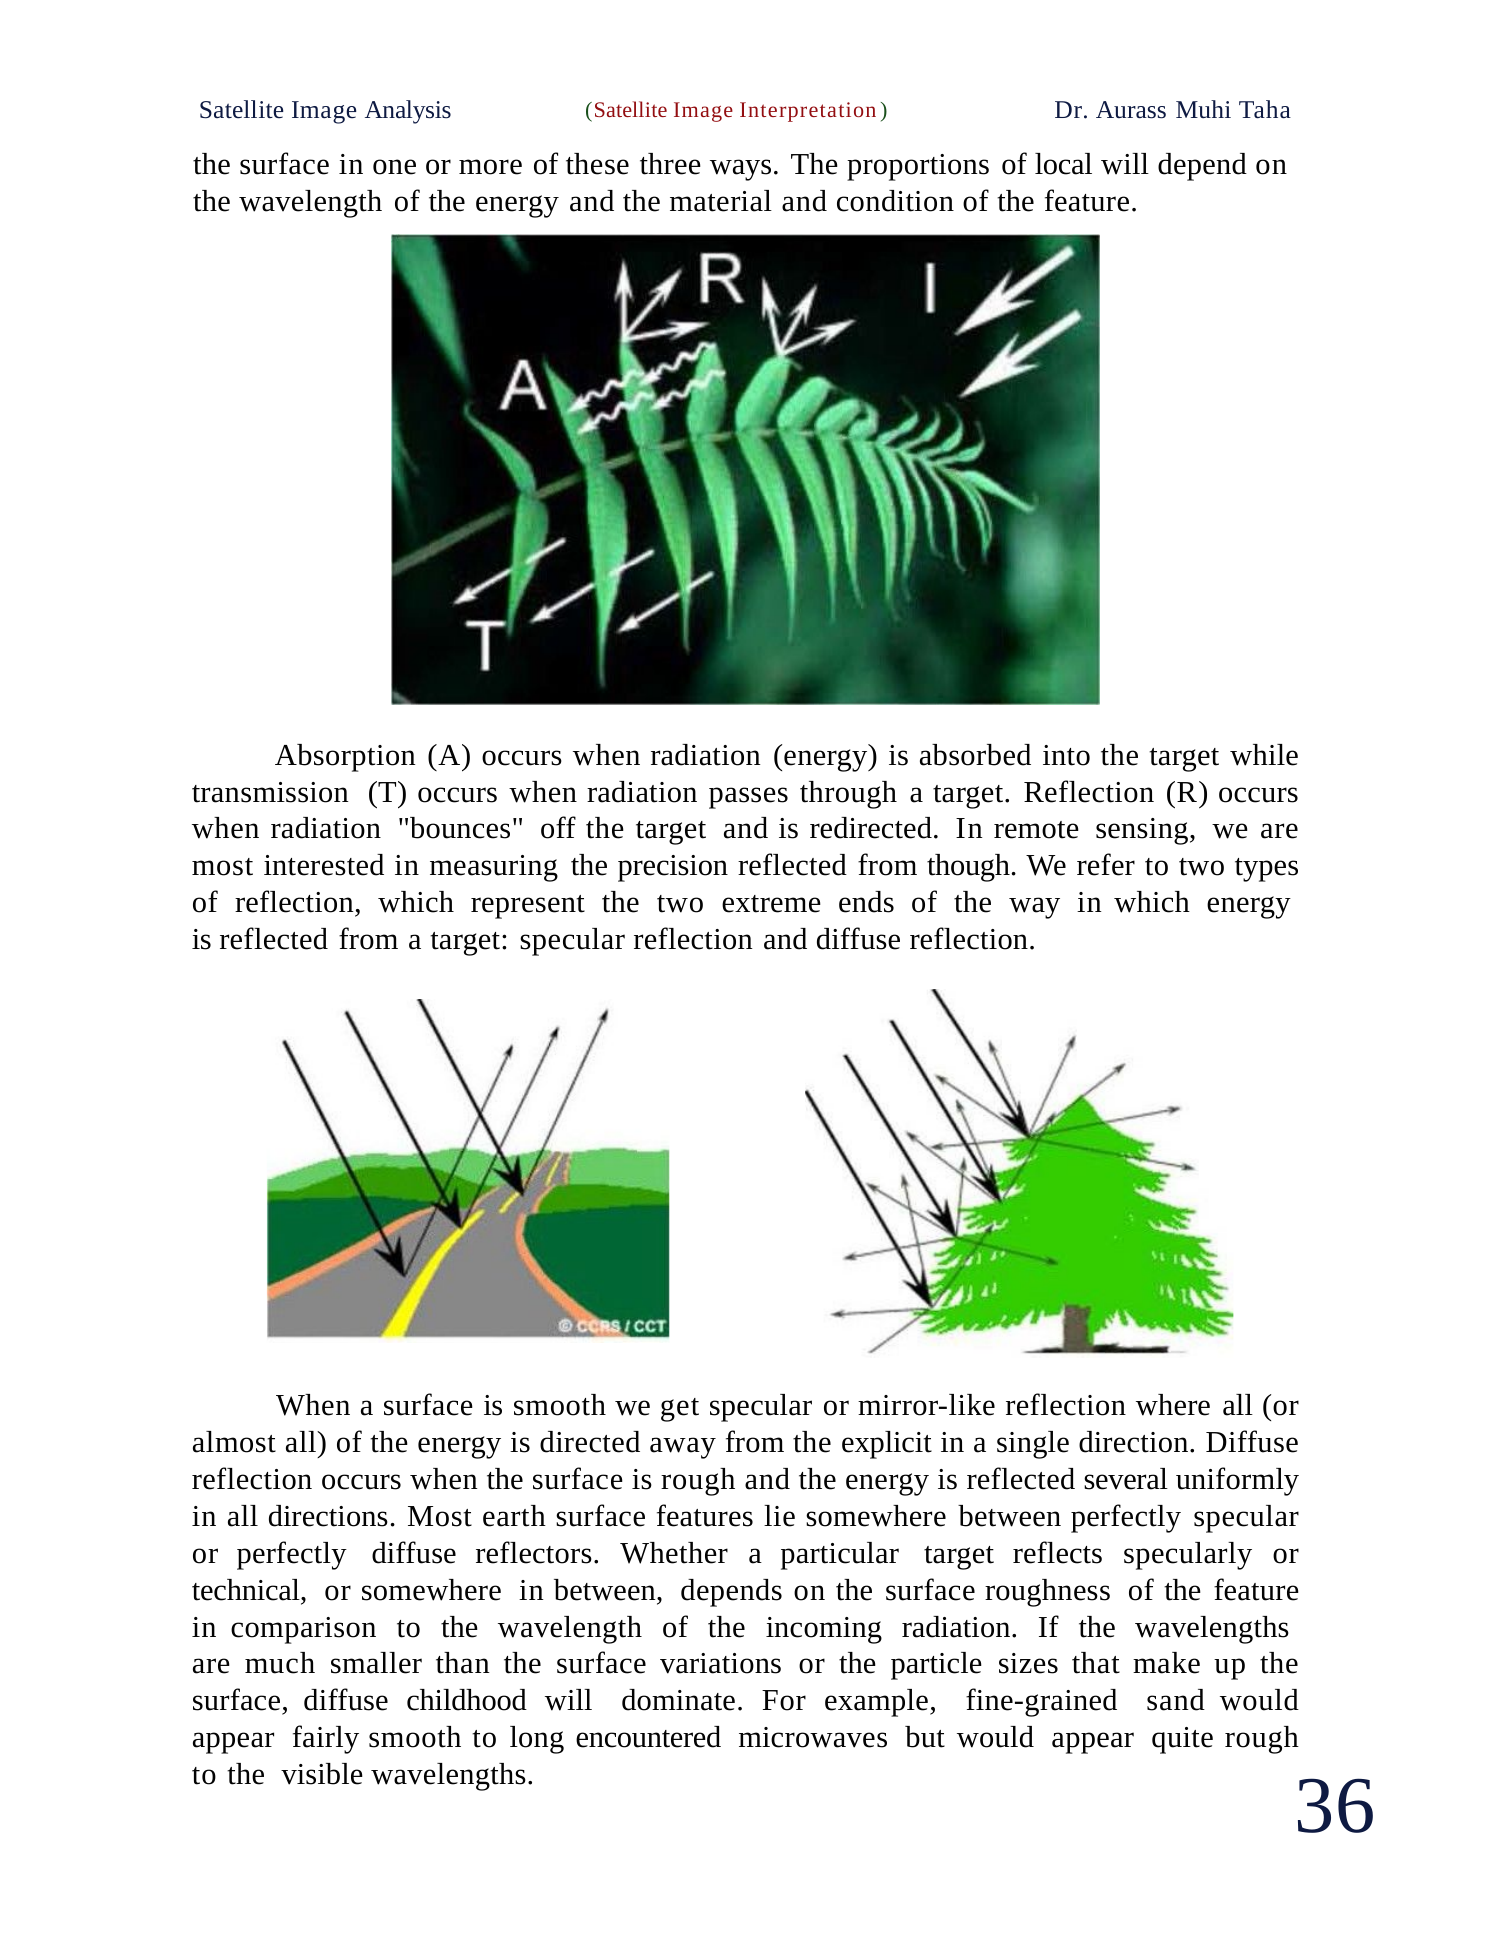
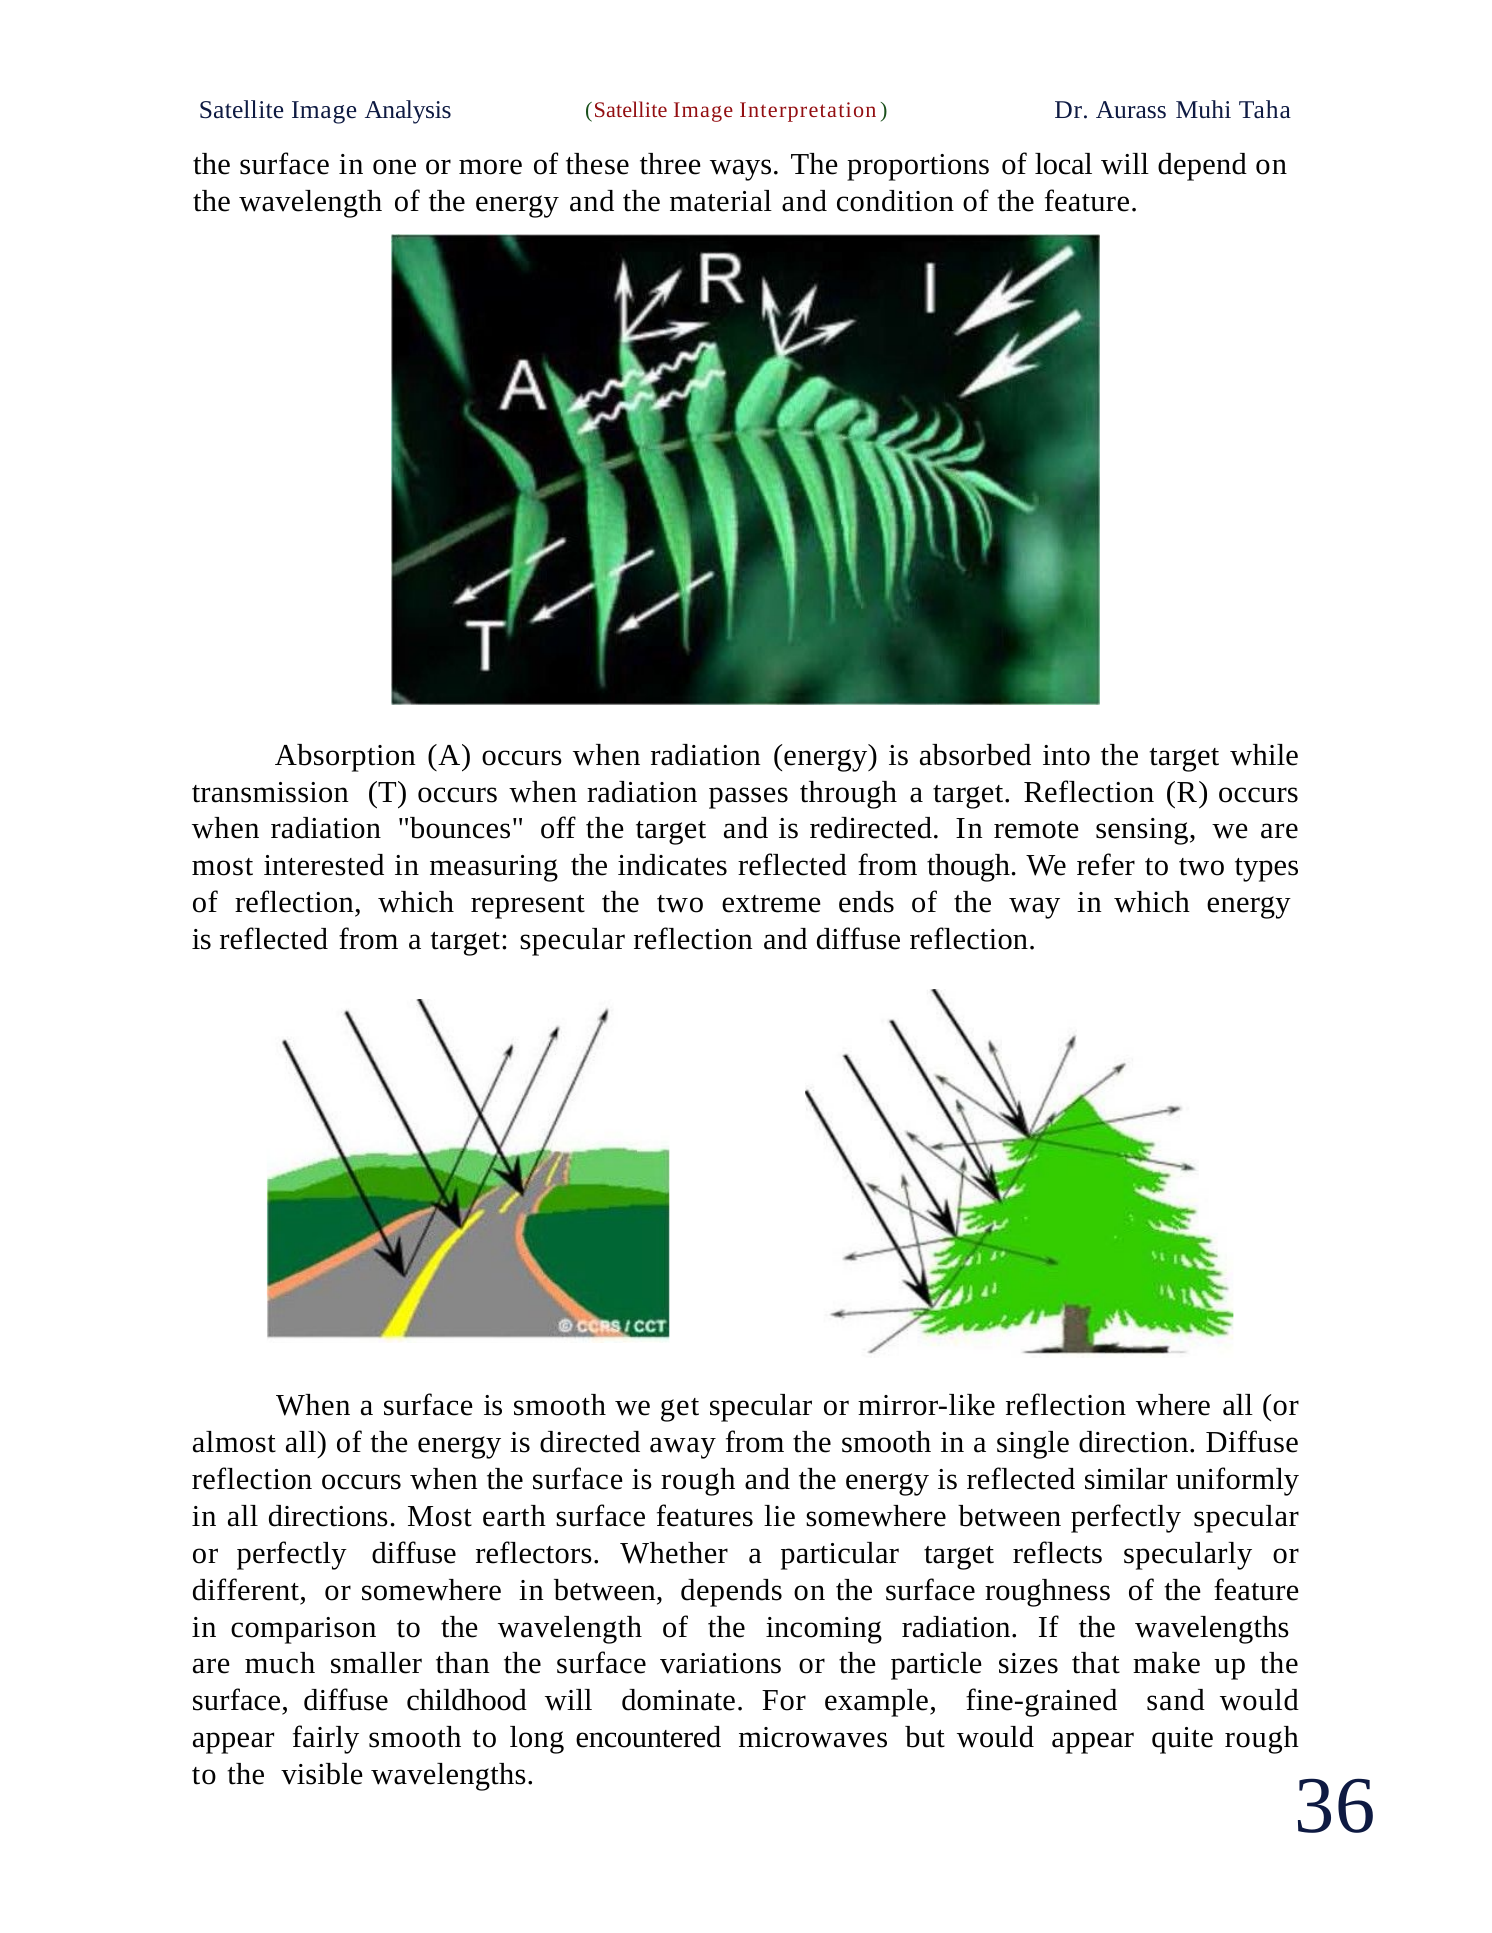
precision: precision -> indicates
the explicit: explicit -> smooth
several: several -> similar
technical: technical -> different
